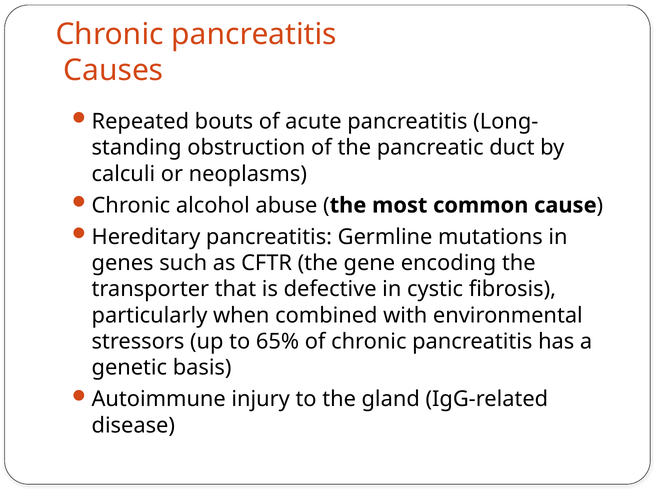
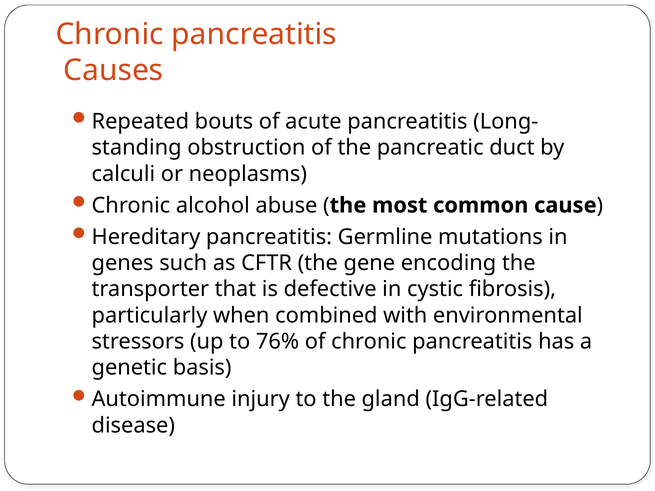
65%: 65% -> 76%
